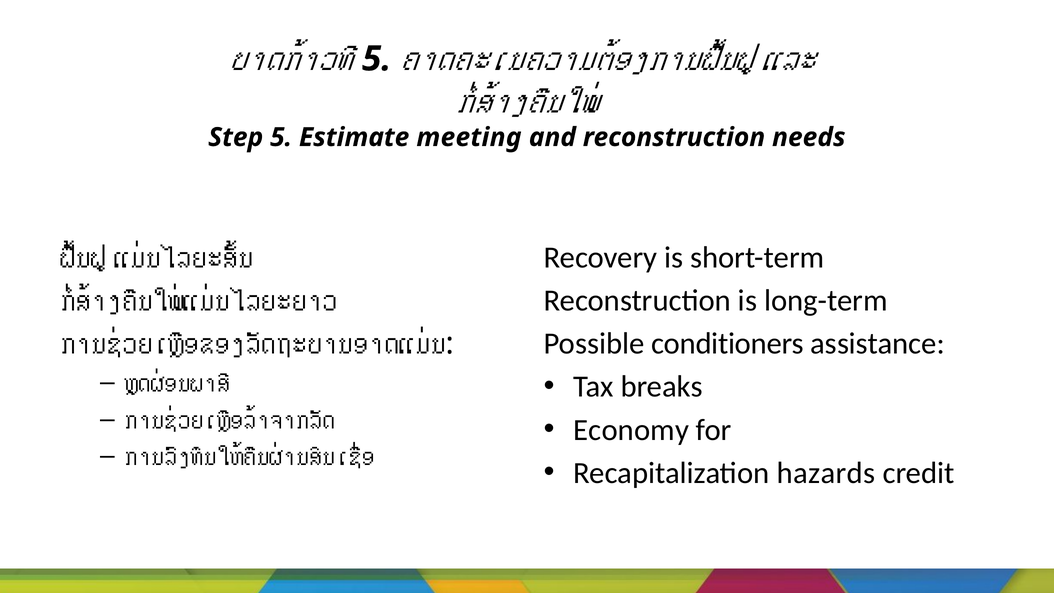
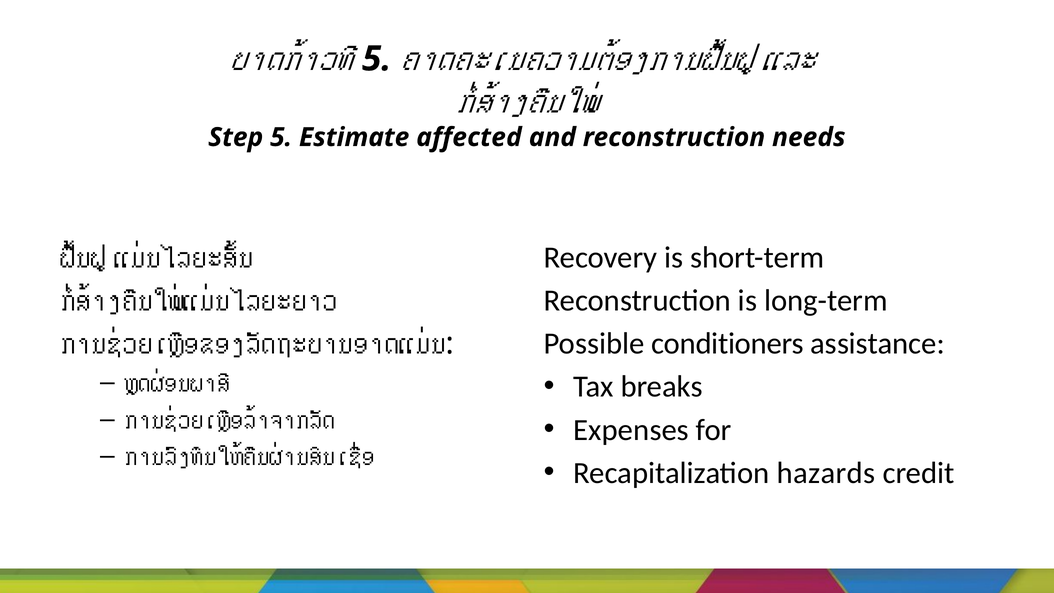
meeting: meeting -> affected
Economy: Economy -> Expenses
